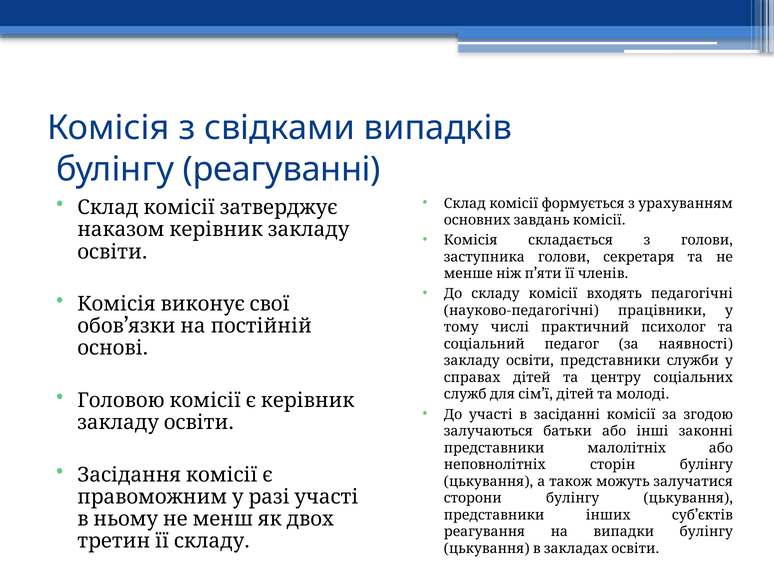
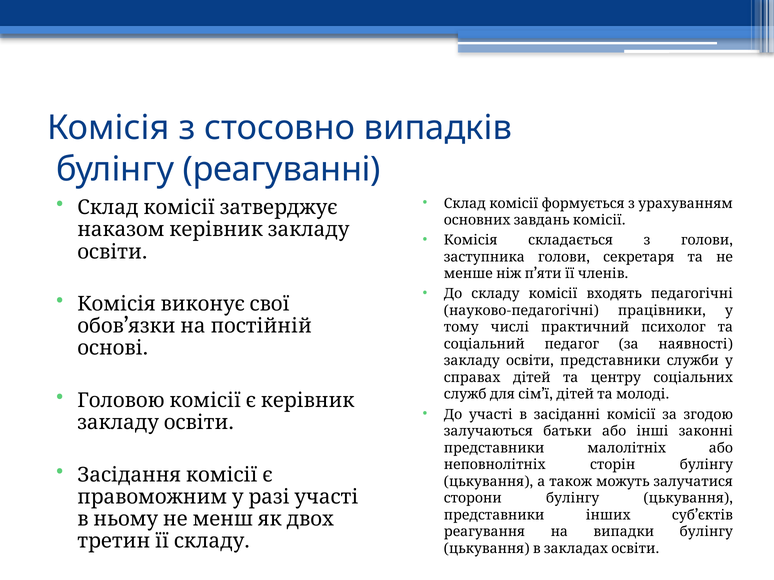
свідками: свідками -> стосовно
